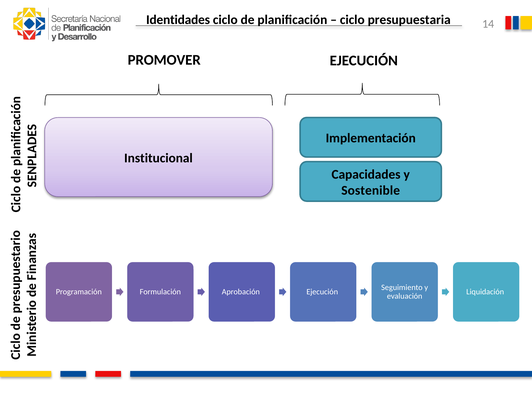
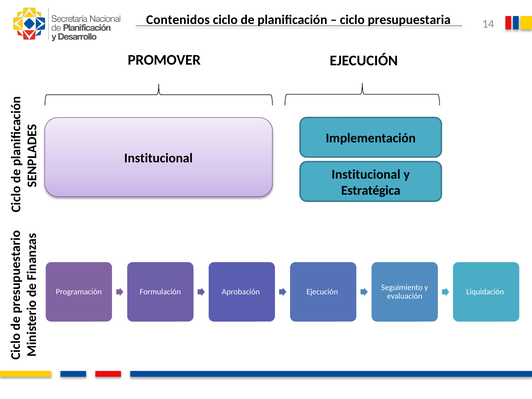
Identidades: Identidades -> Contenidos
Capacidades at (366, 174): Capacidades -> Institucional
Sostenible: Sostenible -> Estratégica
